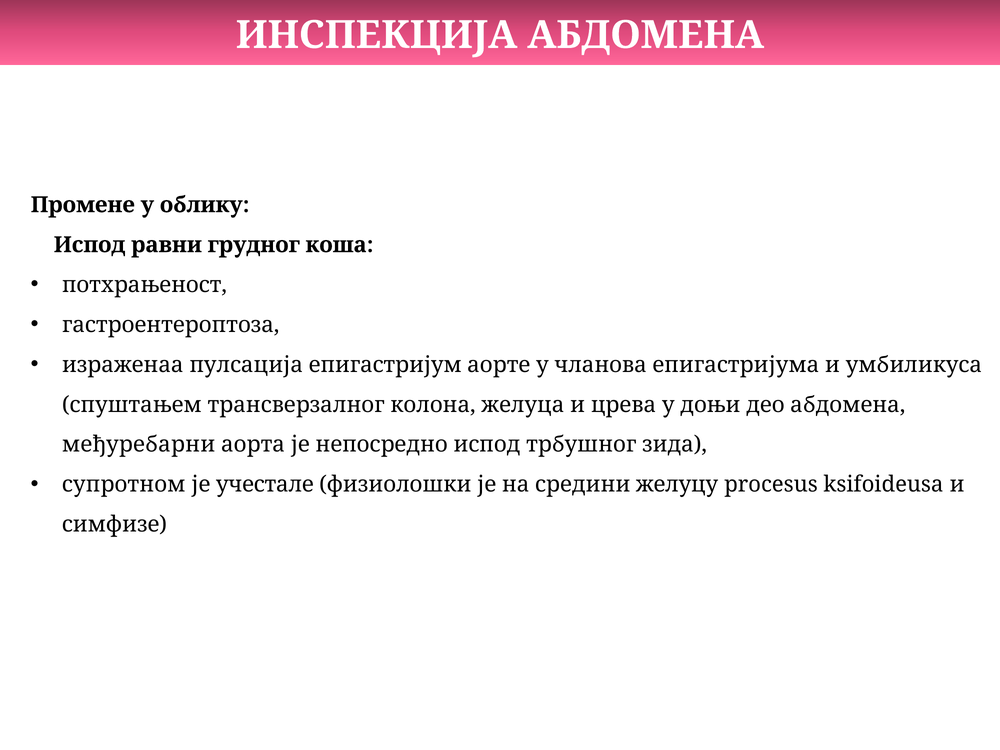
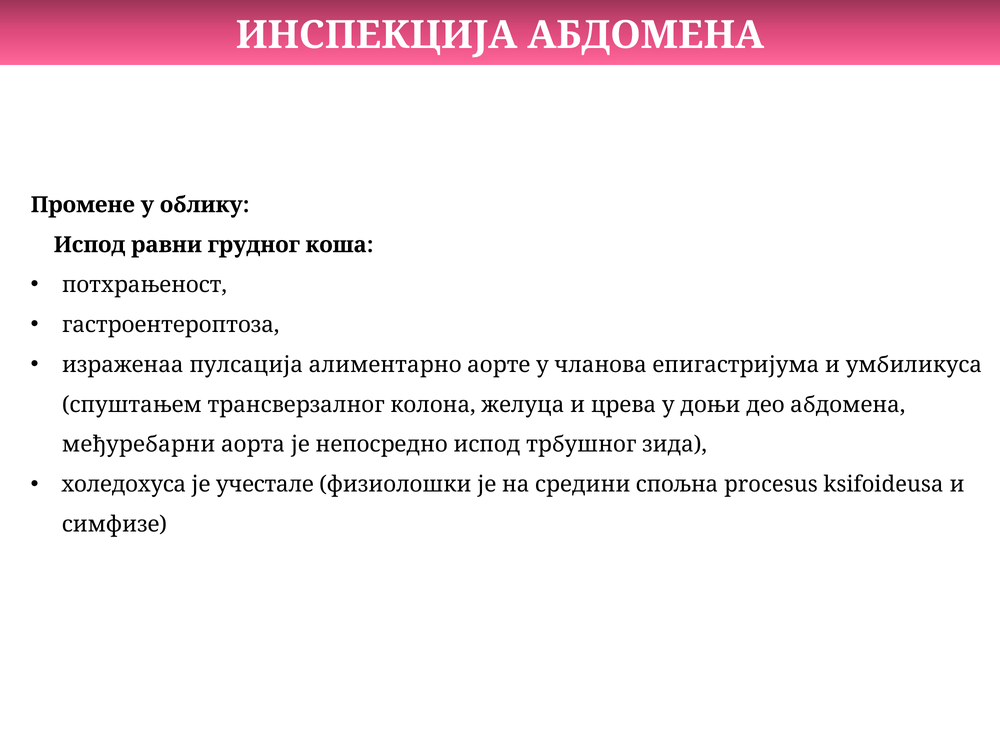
епигастријум: епигастријум -> алиментарно
супротном: супротном -> холедохуса
желуцу: желуцу -> спољна
